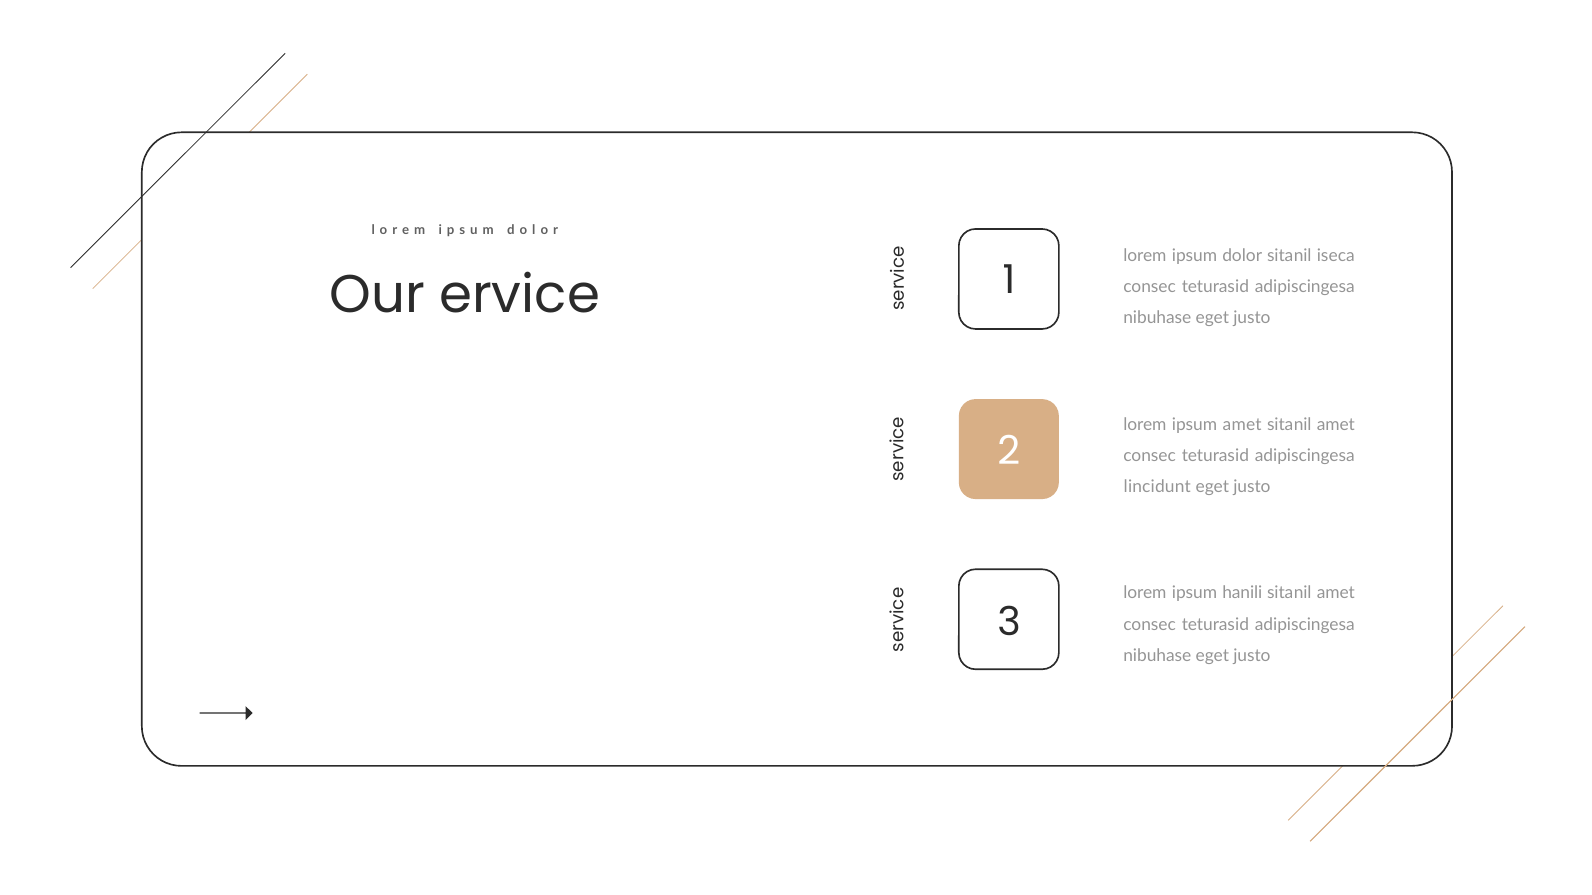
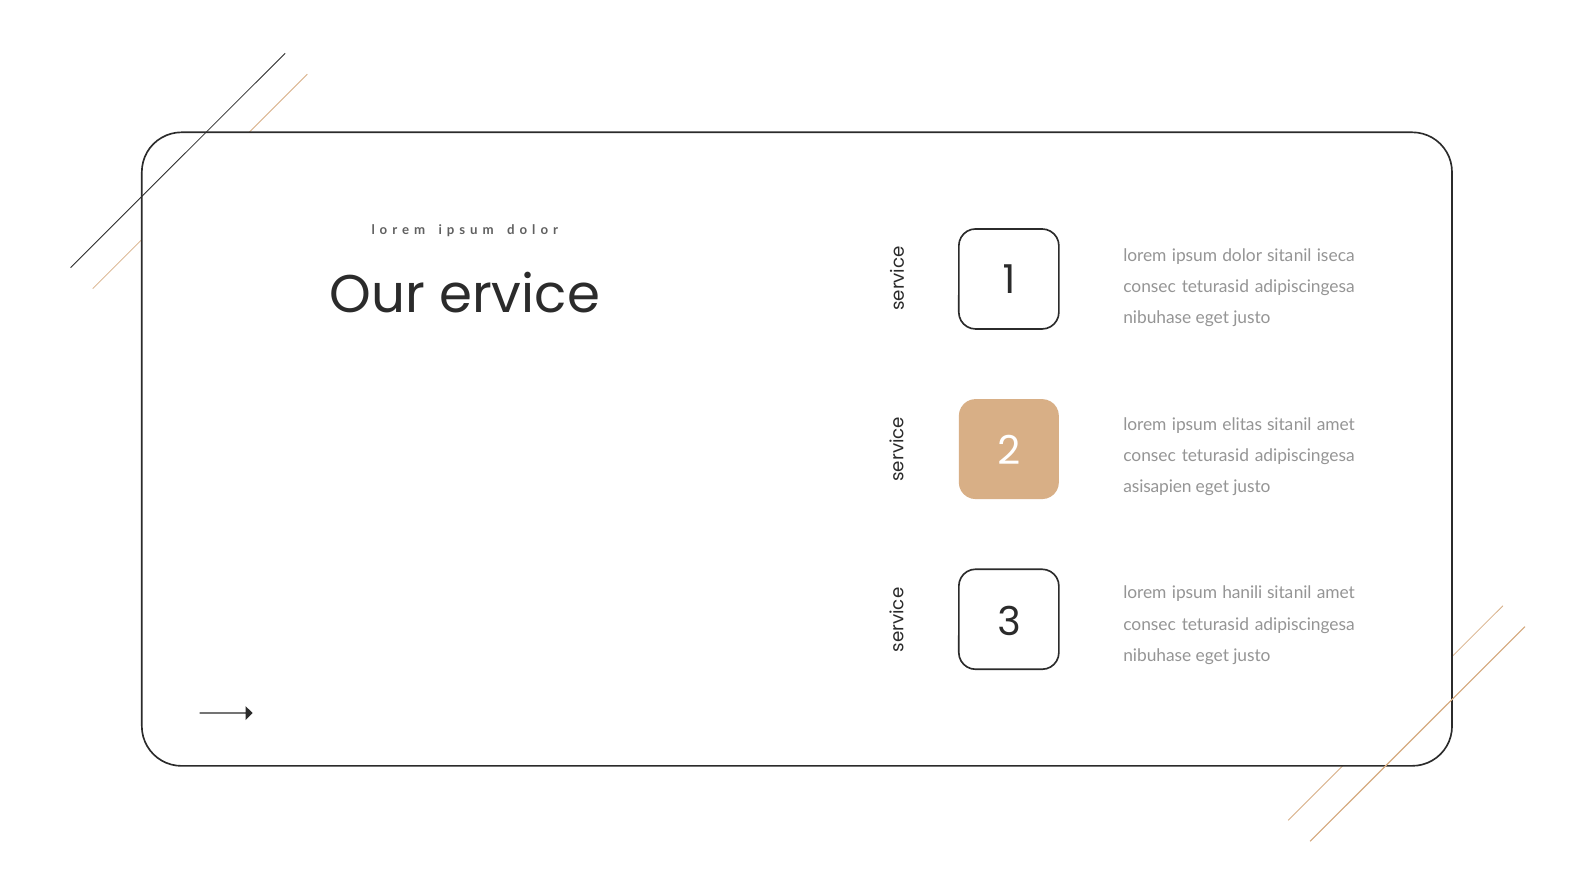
ipsum amet: amet -> elitas
lincidunt: lincidunt -> asisapien
